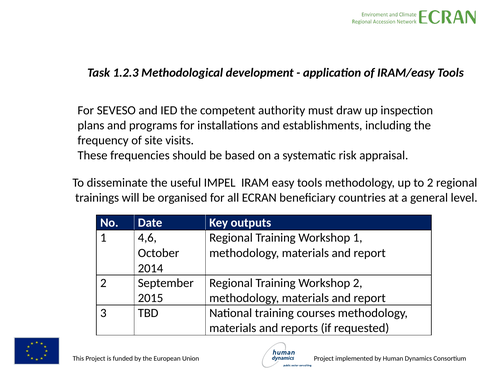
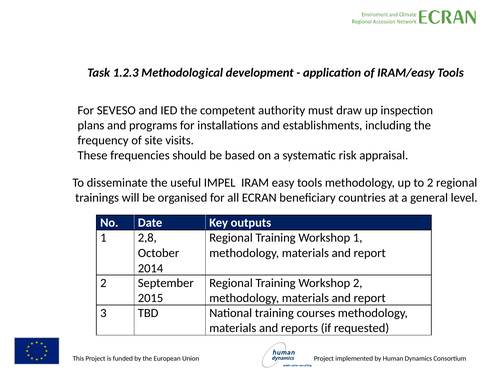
4,6: 4,6 -> 2,8
